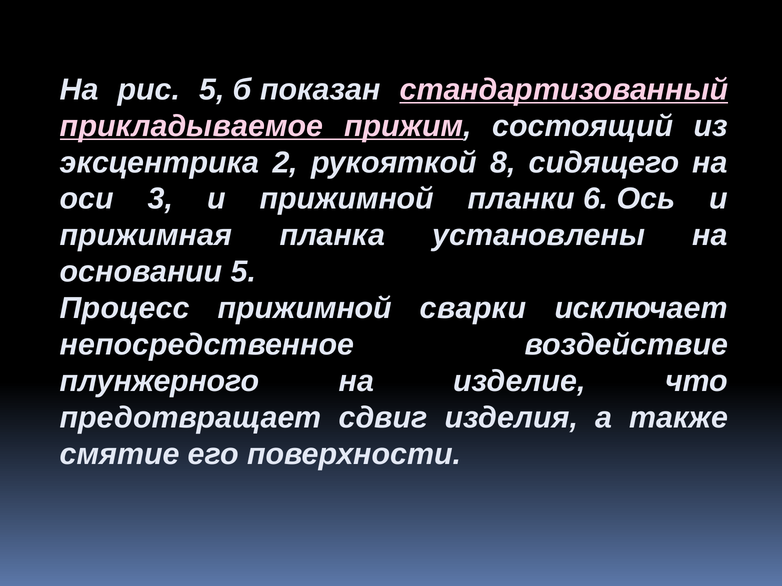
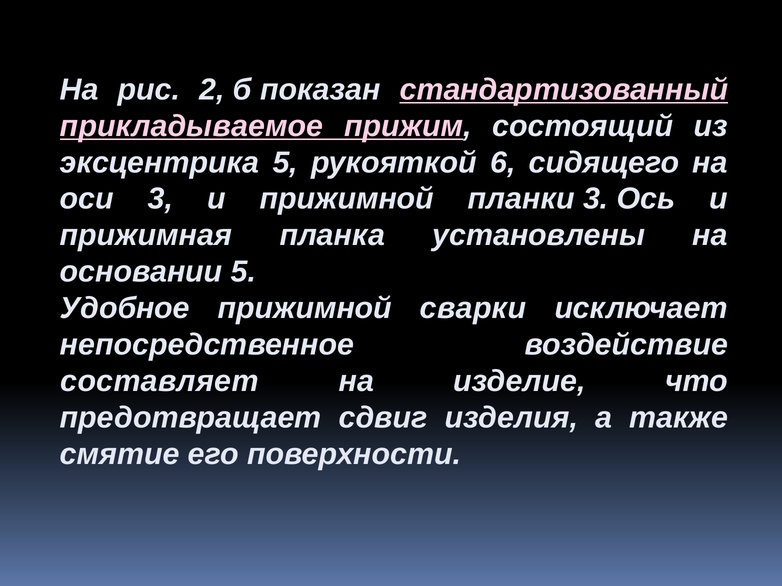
рис 5: 5 -> 2
эксцентрика 2: 2 -> 5
8: 8 -> 6
планки 6: 6 -> 3
Процесс: Процесс -> Удобное
плунжерного: плунжерного -> составляет
